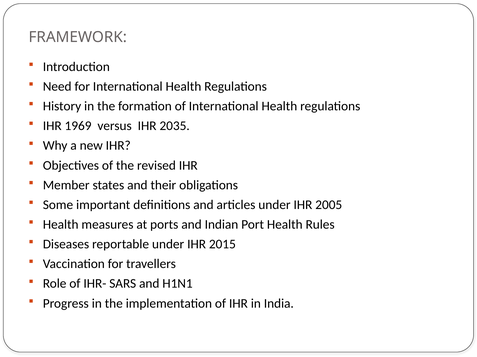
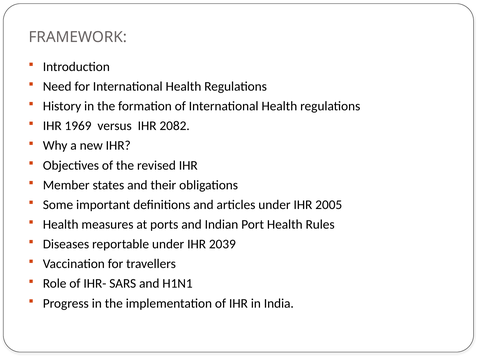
2035: 2035 -> 2082
2015: 2015 -> 2039
